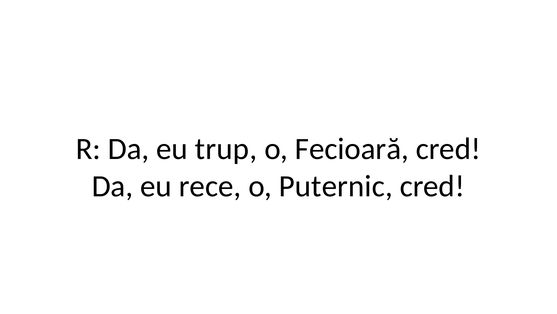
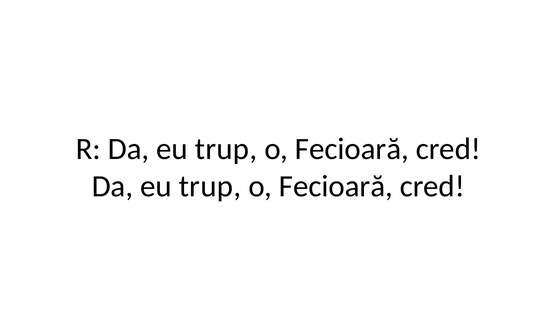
rece at (210, 186): rece -> trup
Puternic at (336, 186): Puternic -> Fecioară
